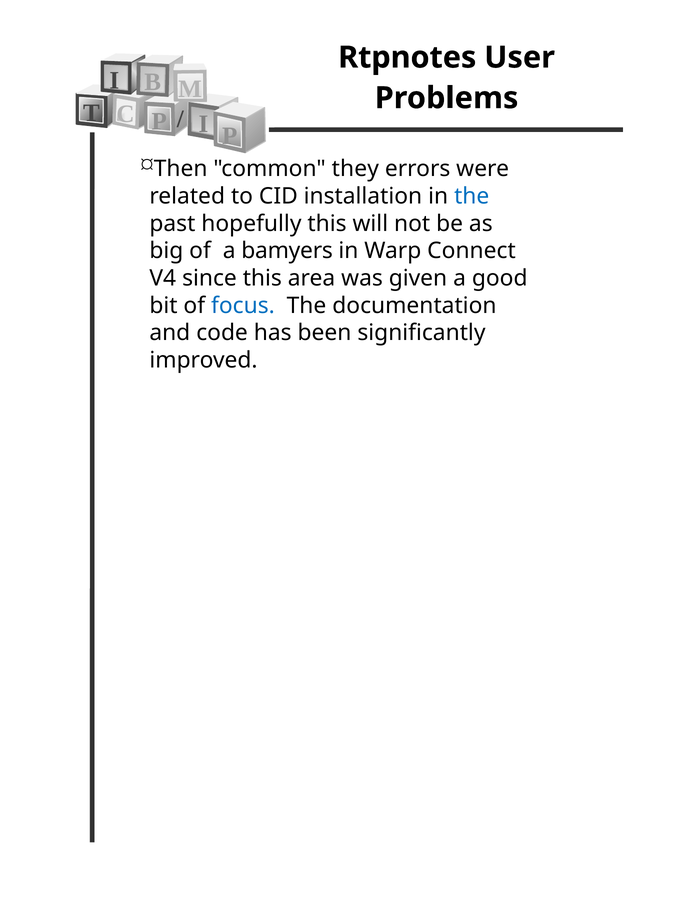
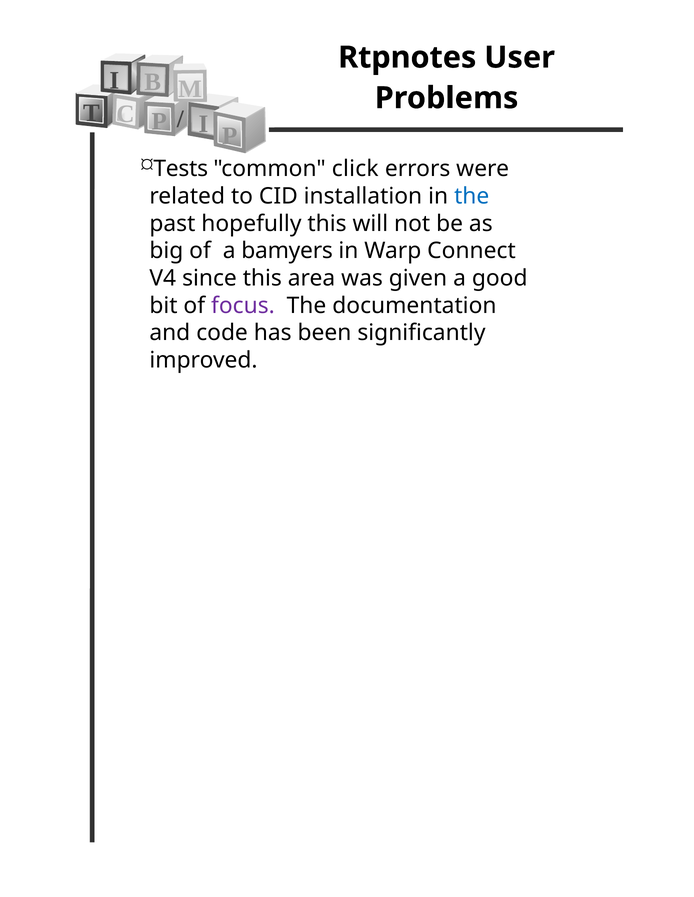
Then: Then -> Tests
they: they -> click
focus colour: blue -> purple
